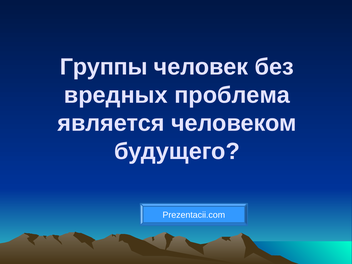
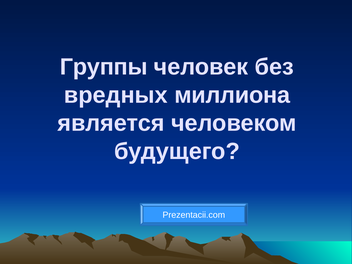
проблема: проблема -> миллиона
